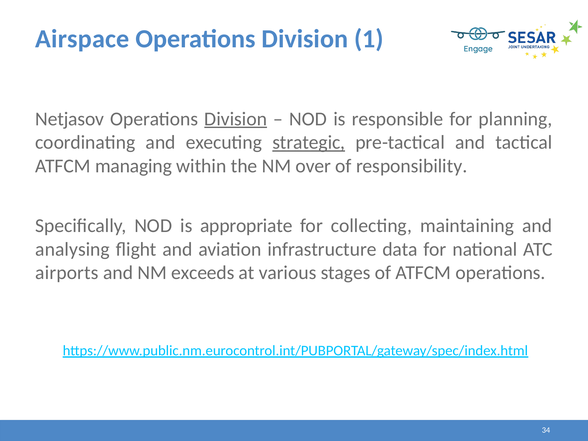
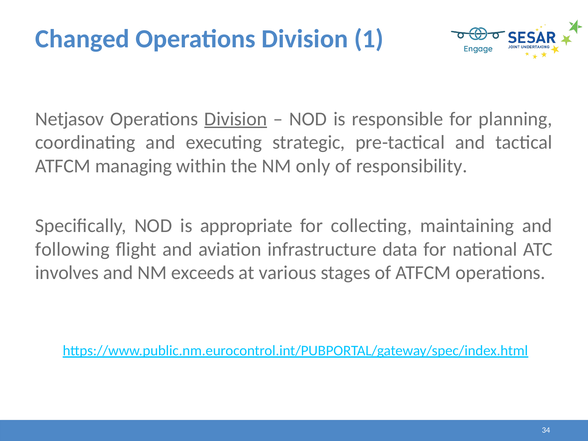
Airspace: Airspace -> Changed
strategic underline: present -> none
over: over -> only
analysing: analysing -> following
airports: airports -> involves
